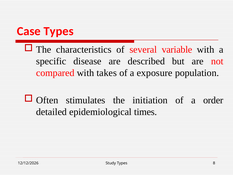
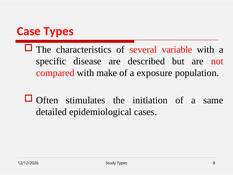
takes: takes -> make
order: order -> same
times: times -> cases
